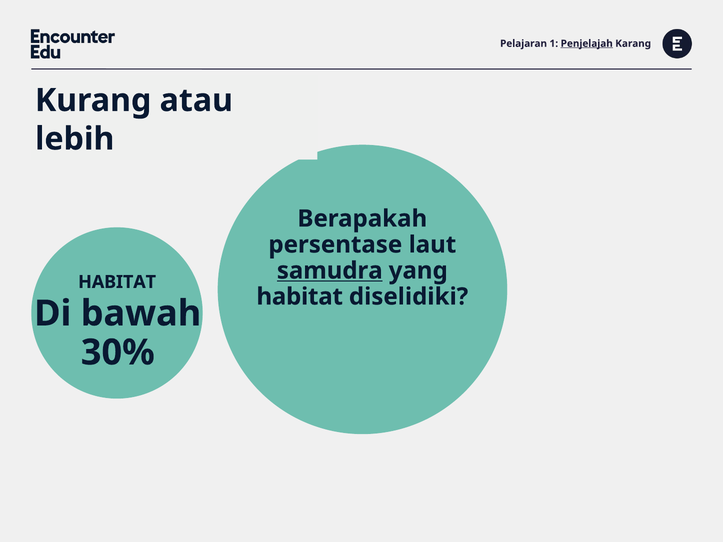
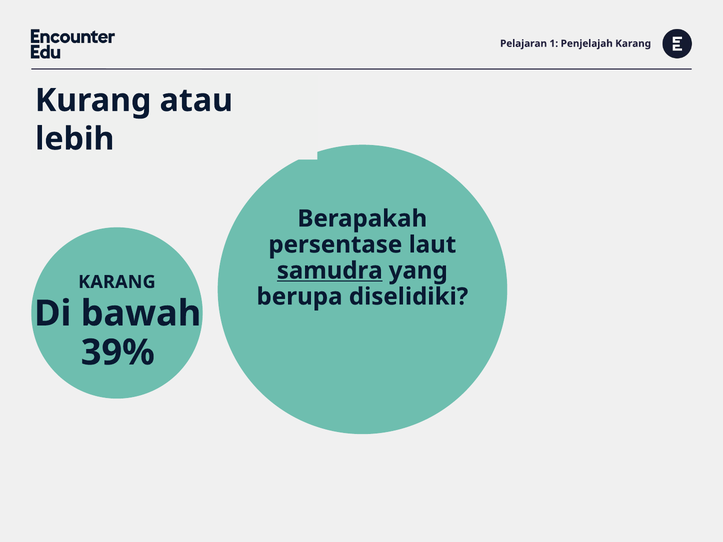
Penjelajah underline: present -> none
HABITAT at (117, 282): HABITAT -> KARANG
habitat at (300, 297): habitat -> berupa
30%: 30% -> 39%
